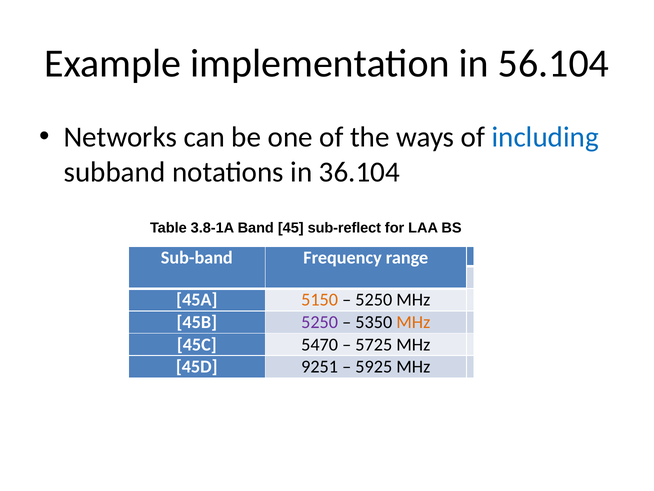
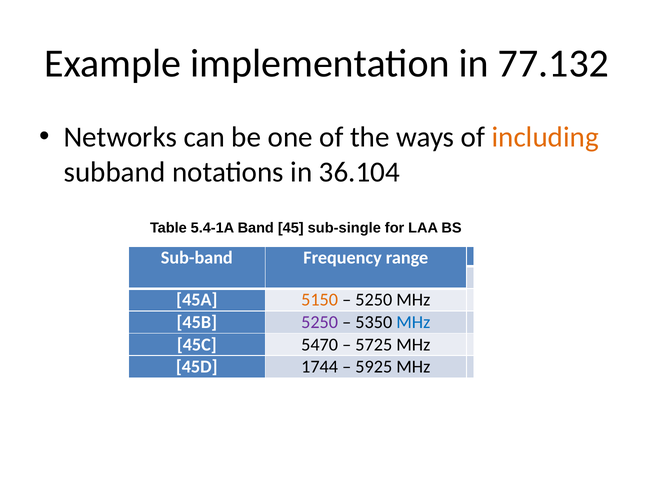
56.104: 56.104 -> 77.132
including colour: blue -> orange
3.8-1A: 3.8-1A -> 5.4-1A
sub-reflect: sub-reflect -> sub-single
MHz at (413, 322) colour: orange -> blue
9251: 9251 -> 1744
